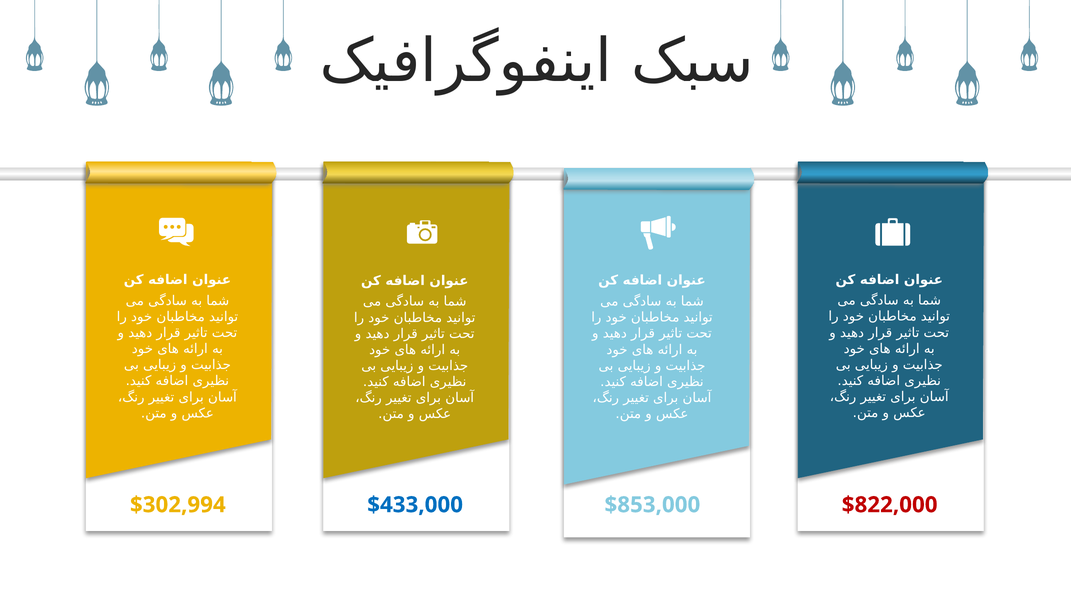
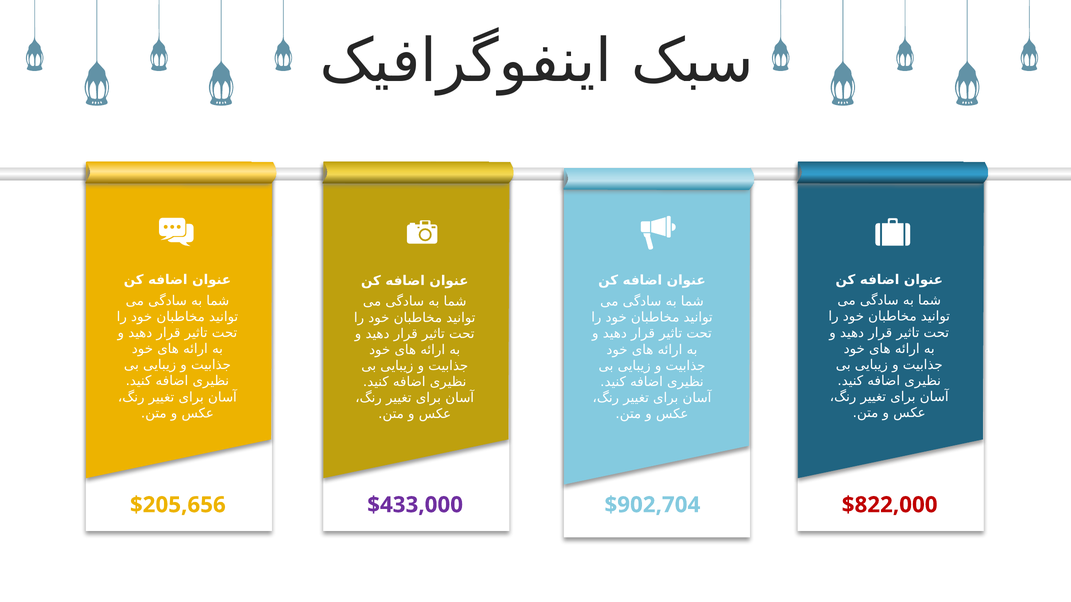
$302,994: $302,994 -> $205,656
$433,000 colour: blue -> purple
$853,000: $853,000 -> $902,704
